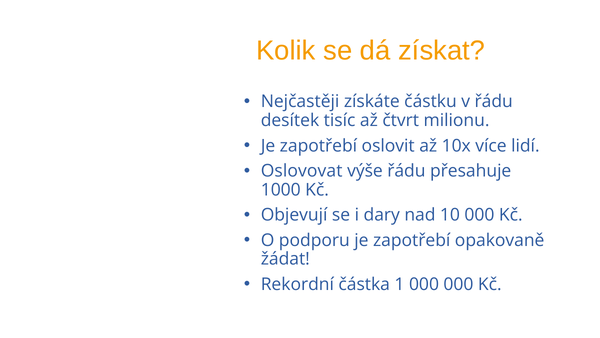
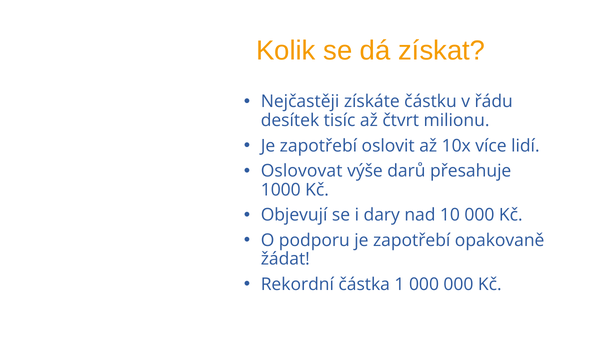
výše řádu: řádu -> darů
